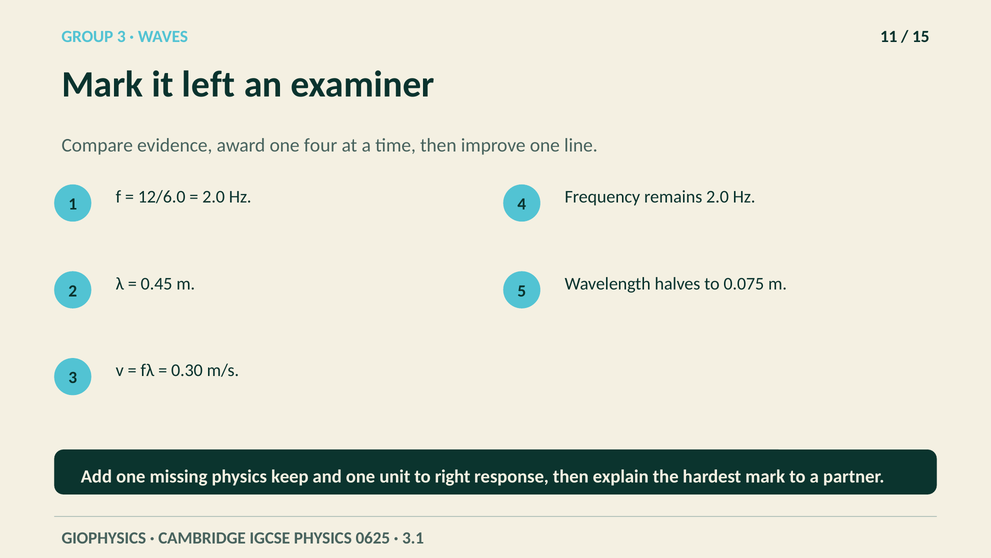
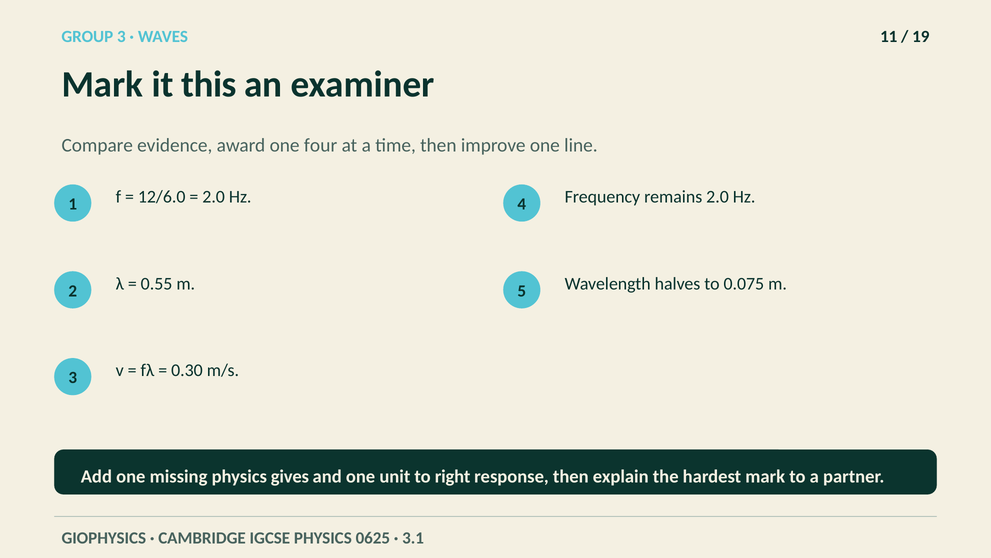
15: 15 -> 19
left: left -> this
0.45: 0.45 -> 0.55
keep: keep -> gives
